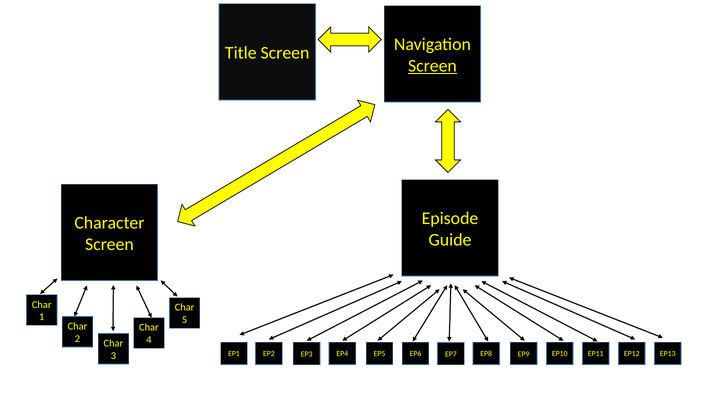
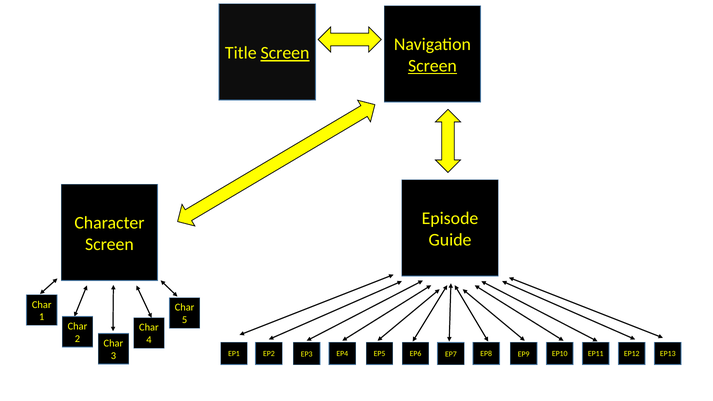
Screen at (285, 53) underline: none -> present
